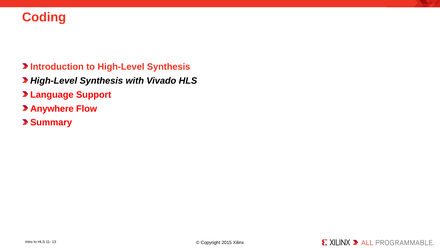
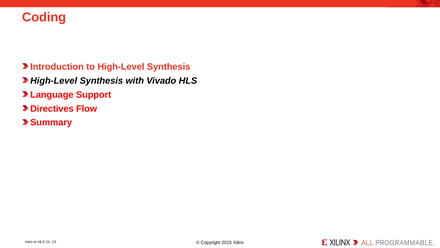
Anywhere: Anywhere -> Directives
